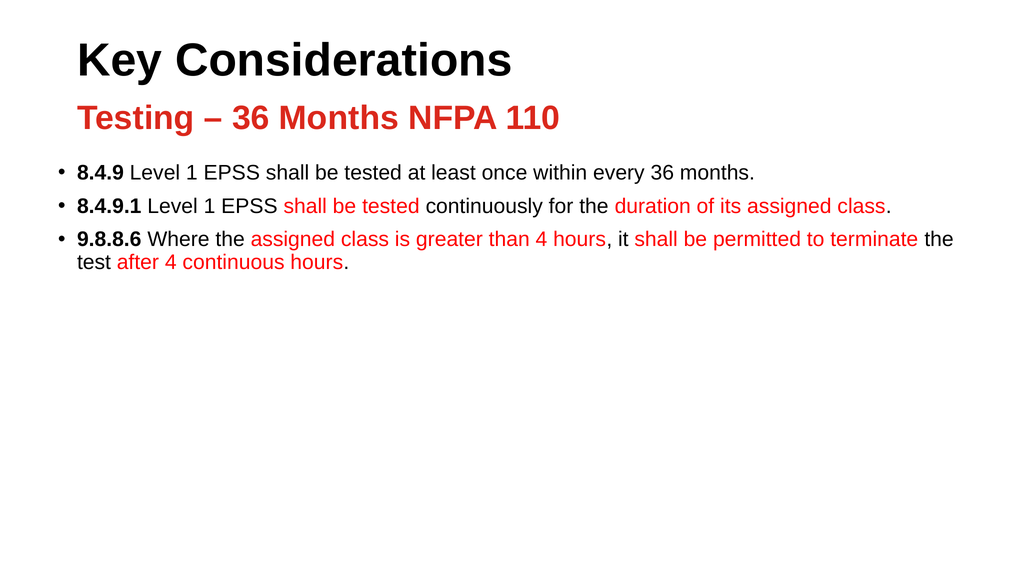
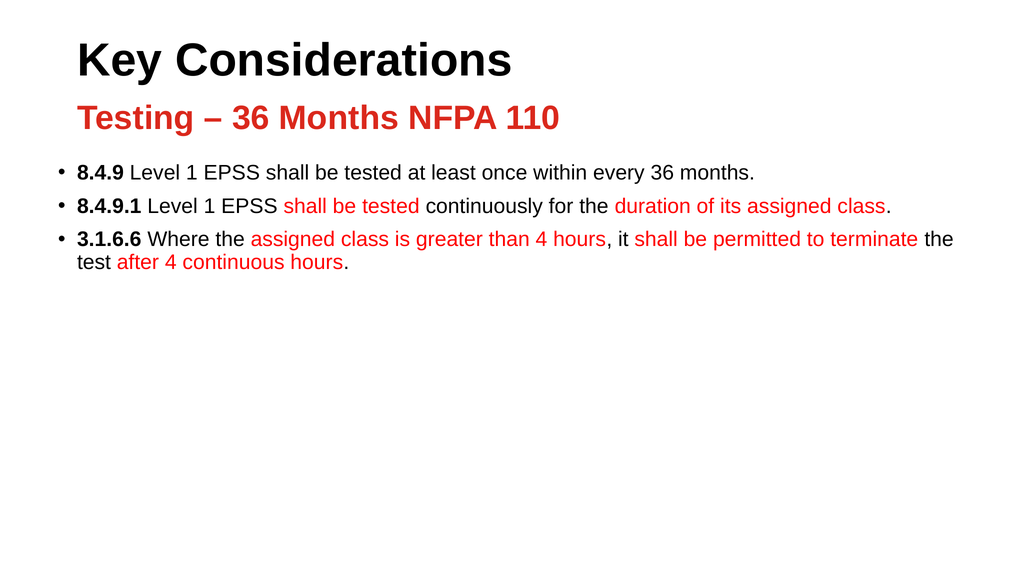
9.8.8.6: 9.8.8.6 -> 3.1.6.6
